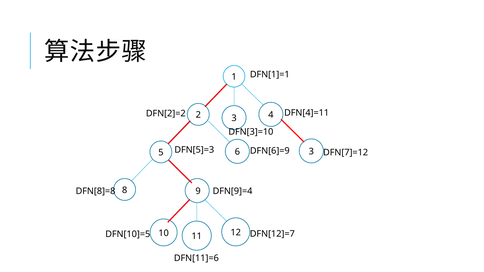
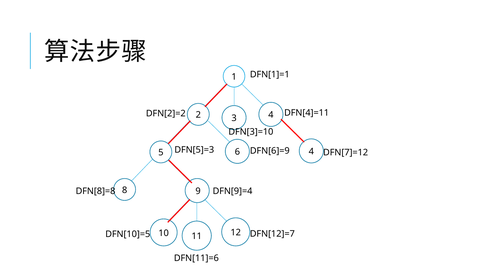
6 3: 3 -> 4
